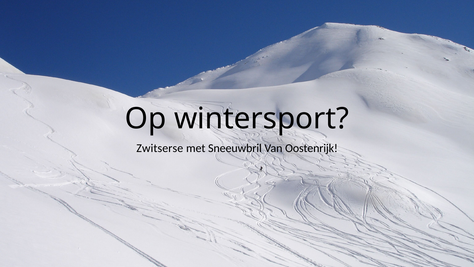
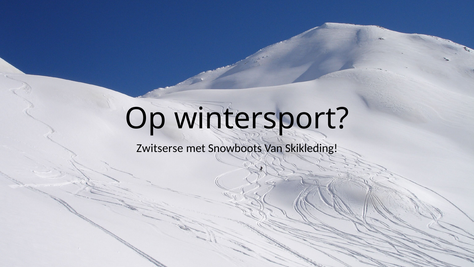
Sneeuwbril: Sneeuwbril -> Snowboots
Oostenrijk: Oostenrijk -> Skikleding
